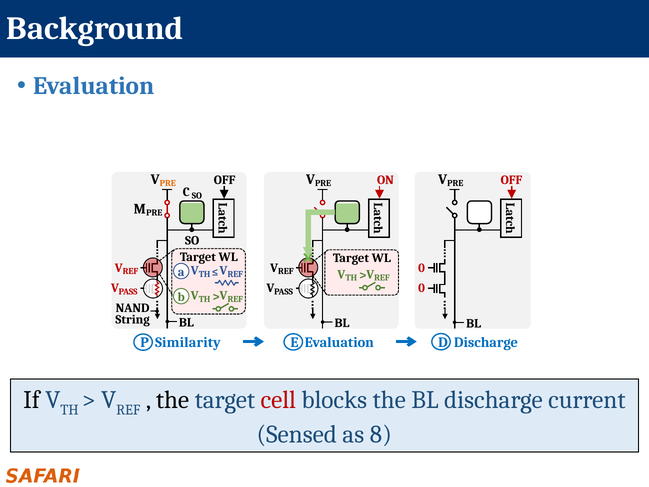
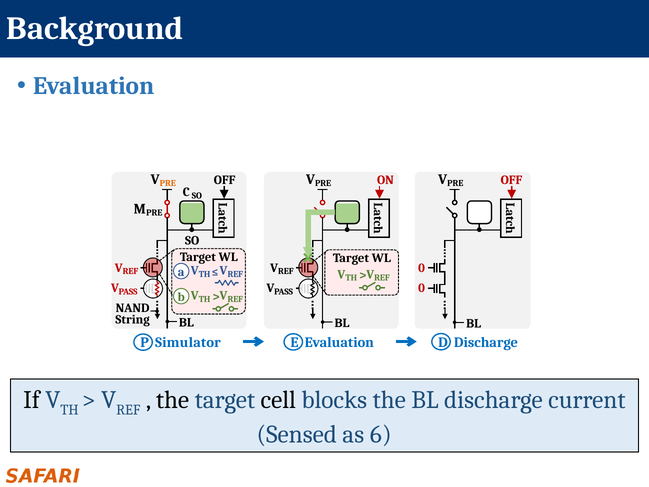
Similarity: Similarity -> Simulator
cell colour: red -> black
8: 8 -> 6
